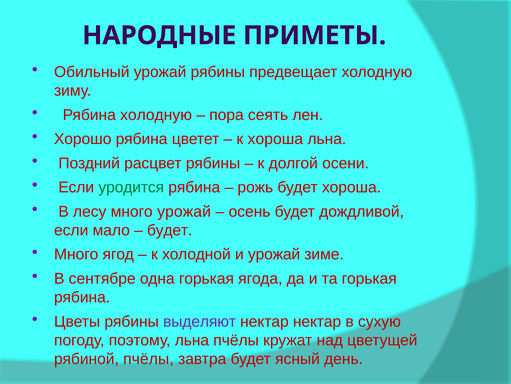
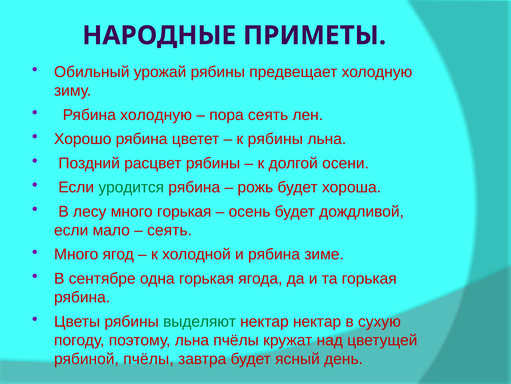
к хороша: хороша -> рябины
много урожай: урожай -> горькая
будет at (170, 230): будет -> сеять
и урожай: урожай -> рябина
выделяют colour: purple -> green
